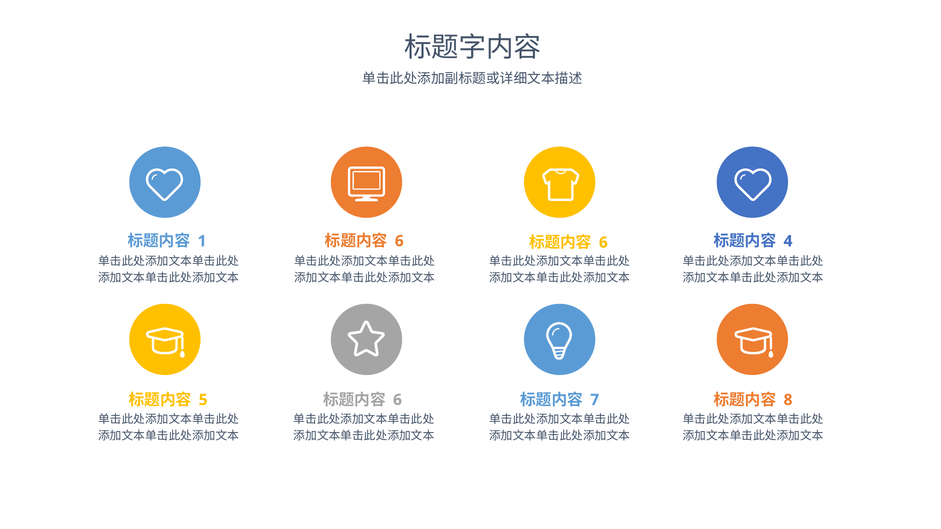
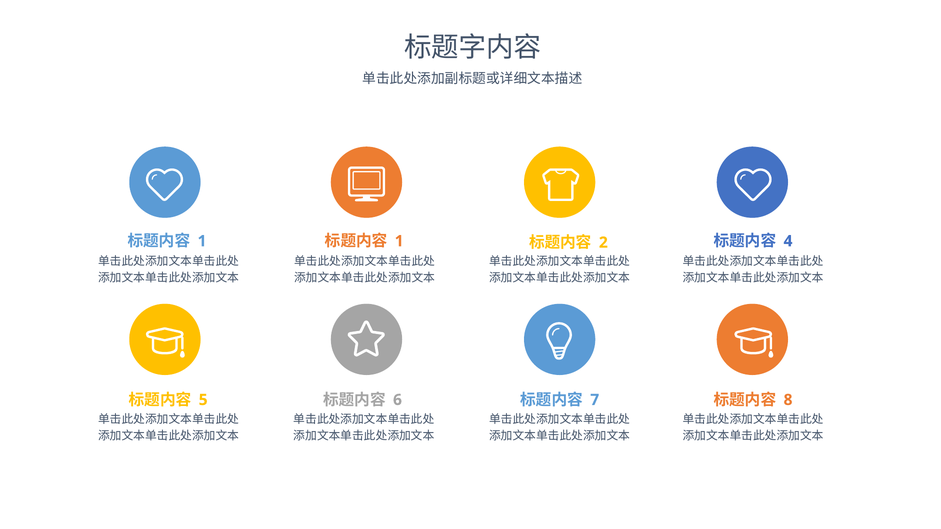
6 at (399, 241): 6 -> 1
6 at (603, 243): 6 -> 2
